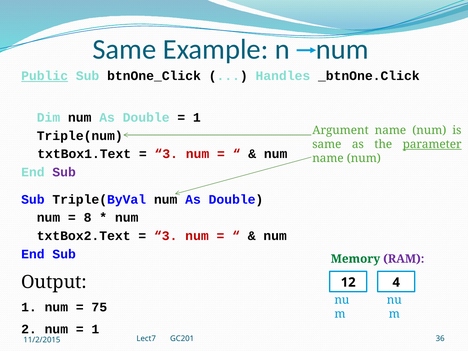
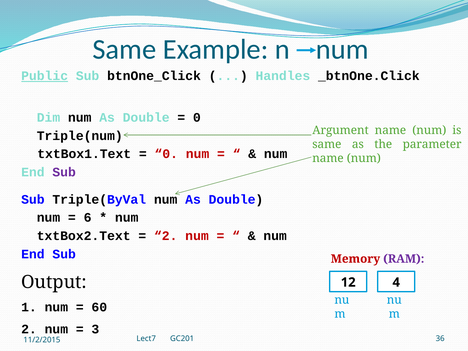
1 at (197, 118): 1 -> 0
parameter underline: present -> none
3 at (166, 154): 3 -> 0
8: 8 -> 6
3 at (166, 236): 3 -> 2
Memory colour: green -> red
75: 75 -> 60
1 at (95, 329): 1 -> 3
